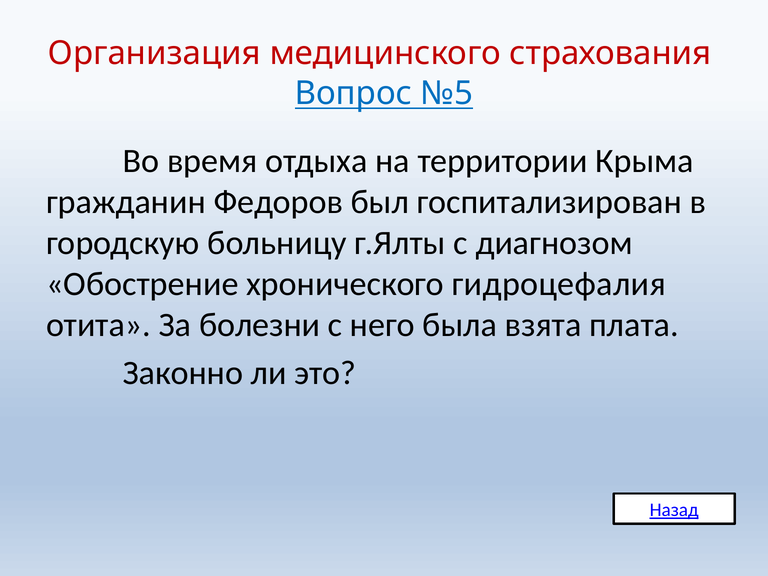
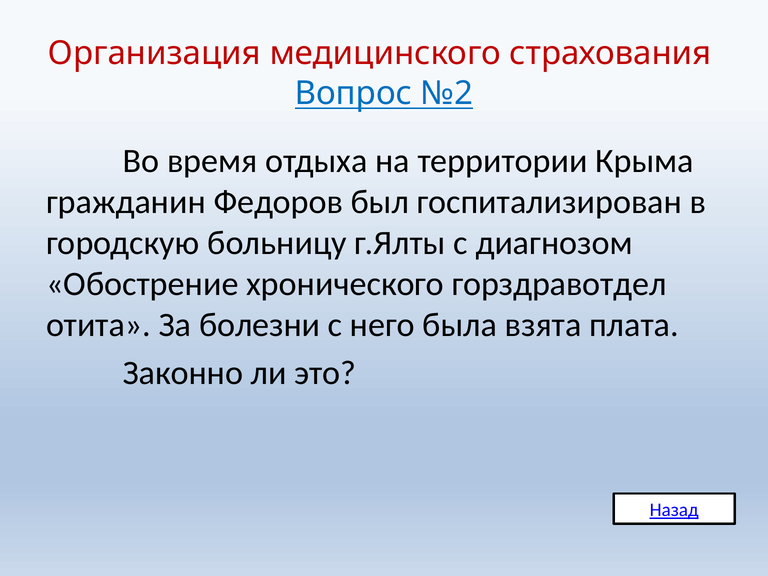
№5: №5 -> №2
гидроцефалия: гидроцефалия -> горздравотдел
